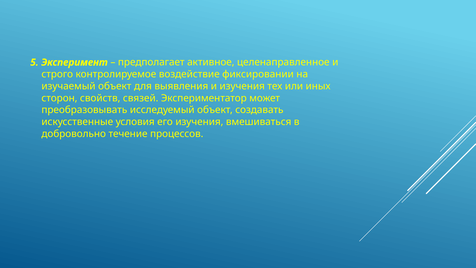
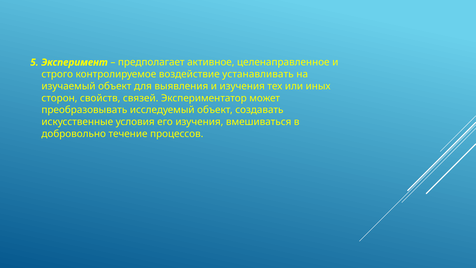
фиксировании: фиксировании -> устанавливать
